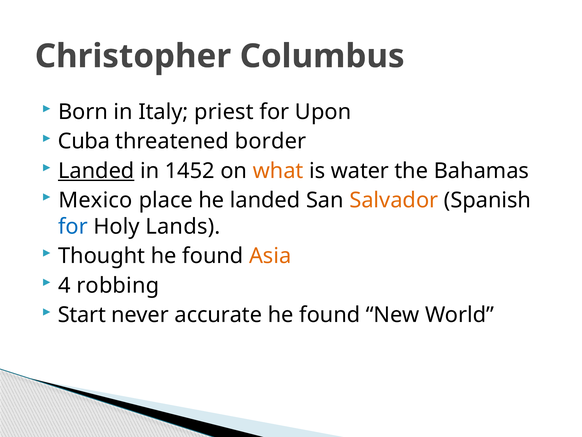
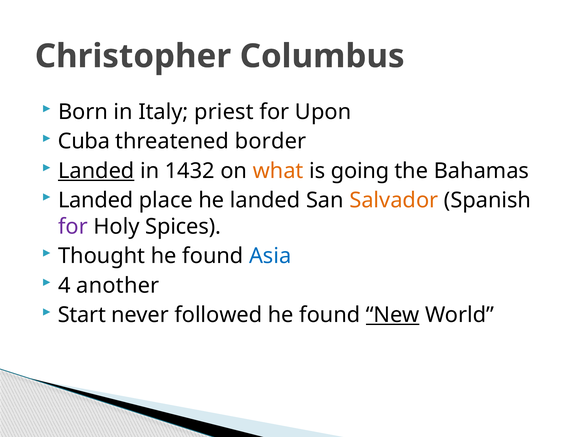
1452: 1452 -> 1432
water: water -> going
Mexico at (95, 200): Mexico -> Landed
for at (73, 226) colour: blue -> purple
Lands: Lands -> Spices
Asia colour: orange -> blue
robbing: robbing -> another
accurate: accurate -> followed
New underline: none -> present
